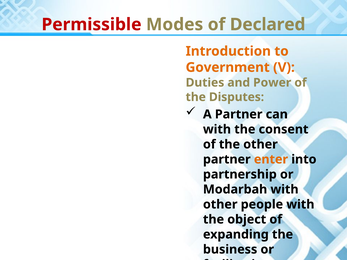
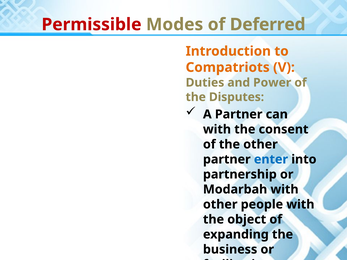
Declared: Declared -> Deferred
Government: Government -> Compatriots
enter colour: orange -> blue
